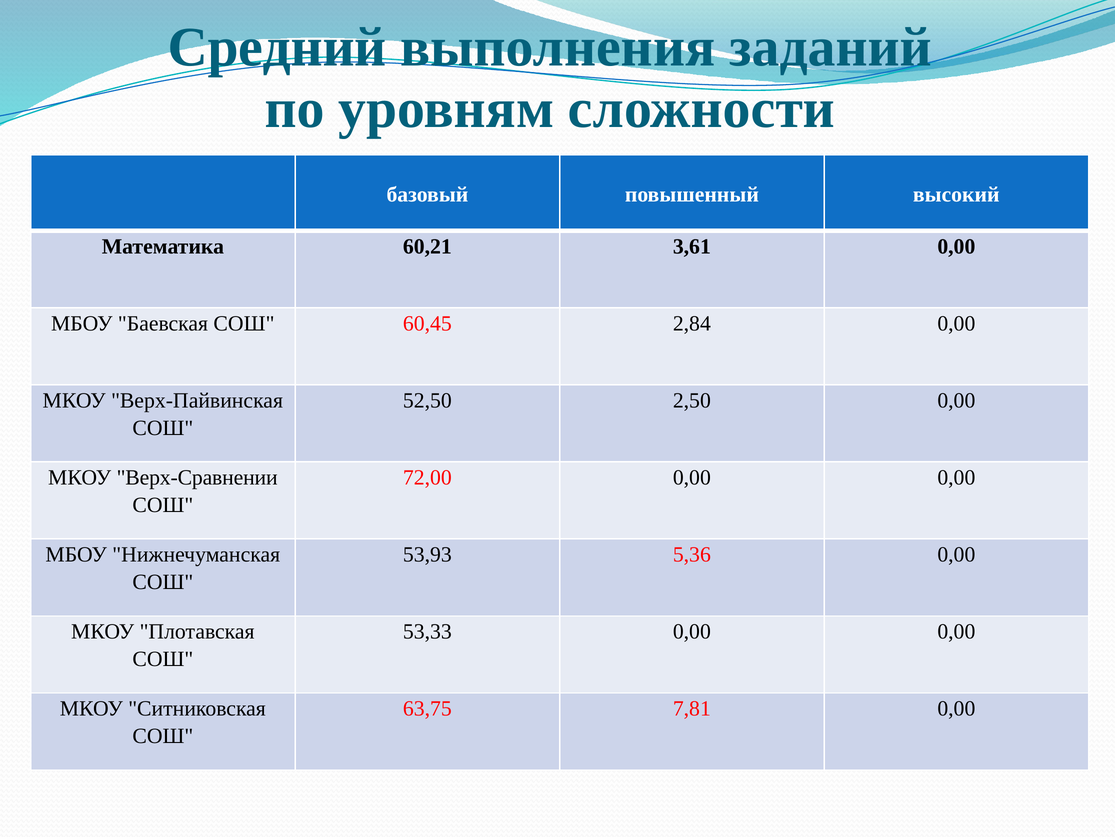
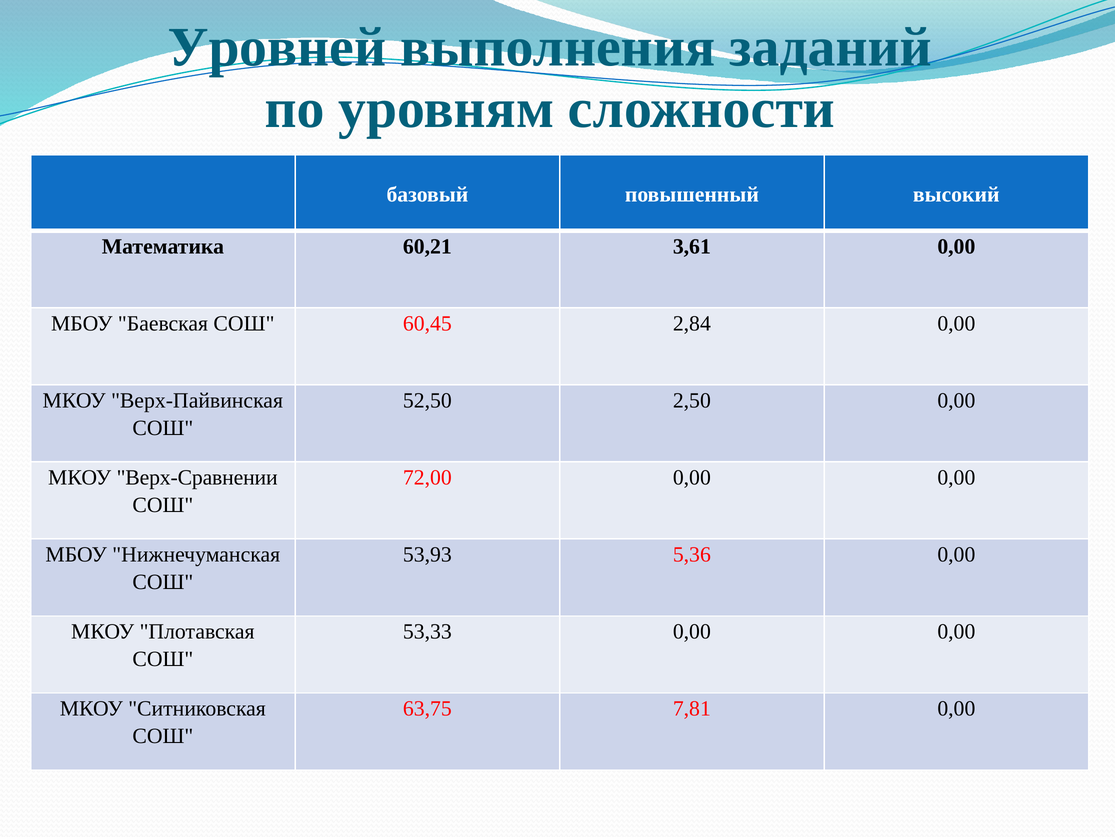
Средний: Средний -> Уровней
